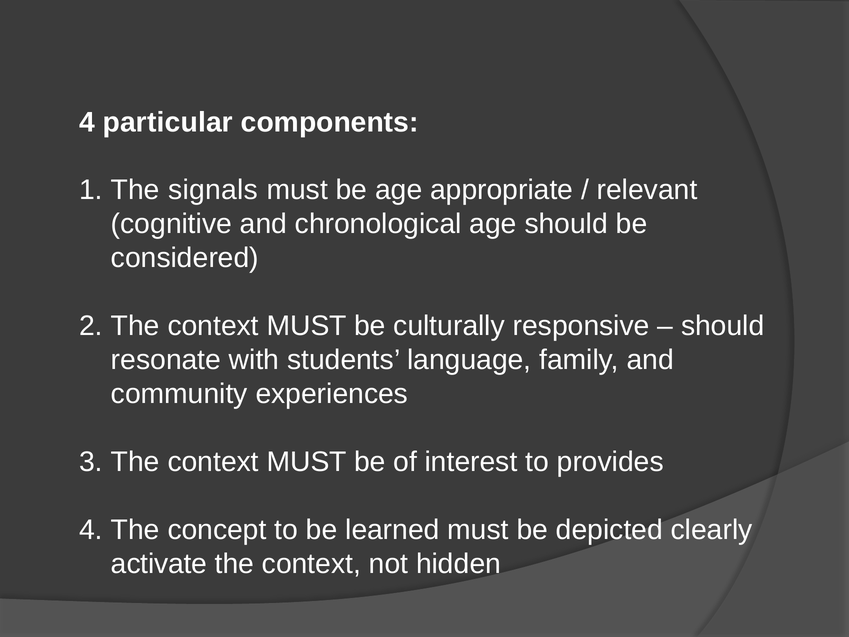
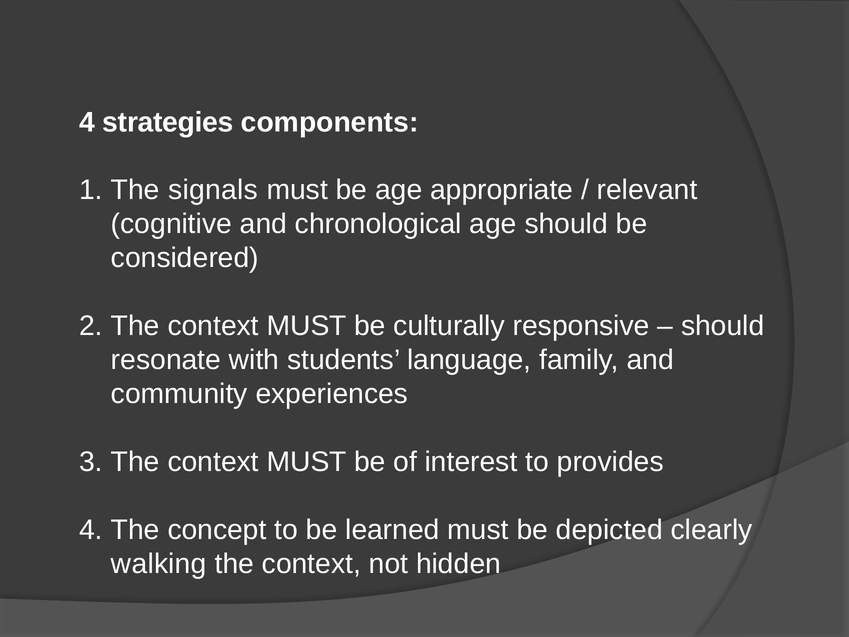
particular: particular -> strategies
activate: activate -> walking
